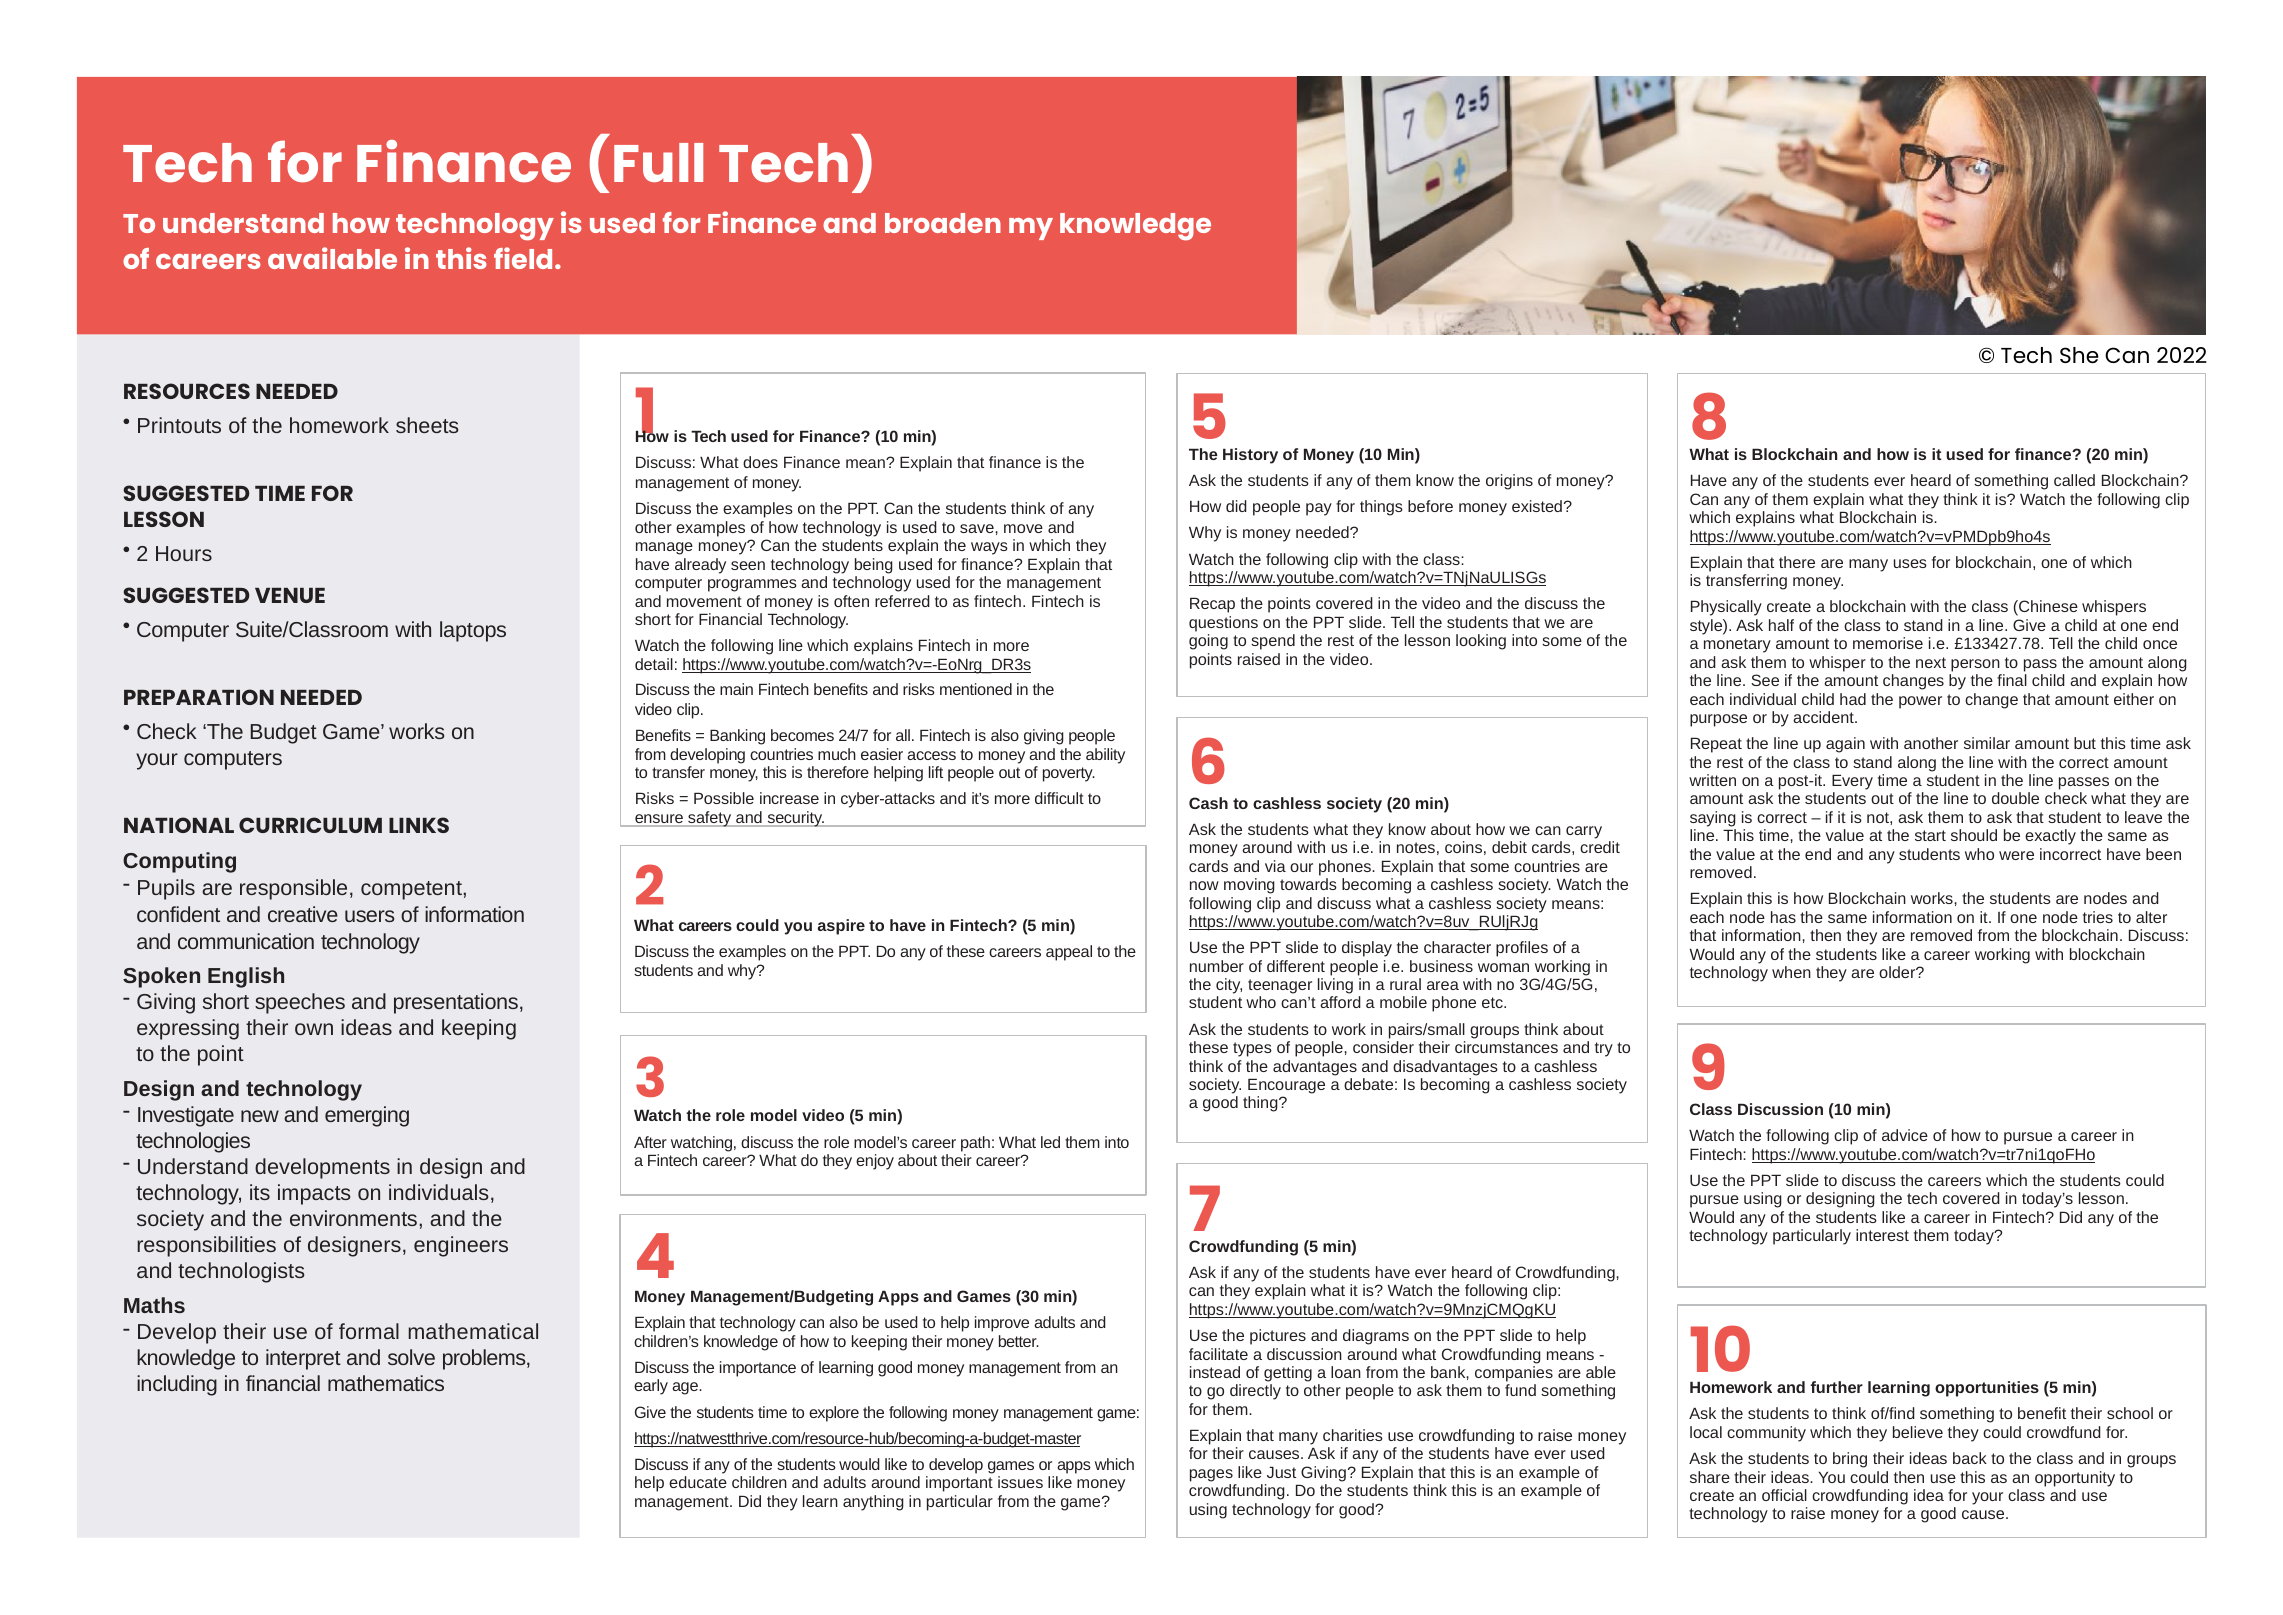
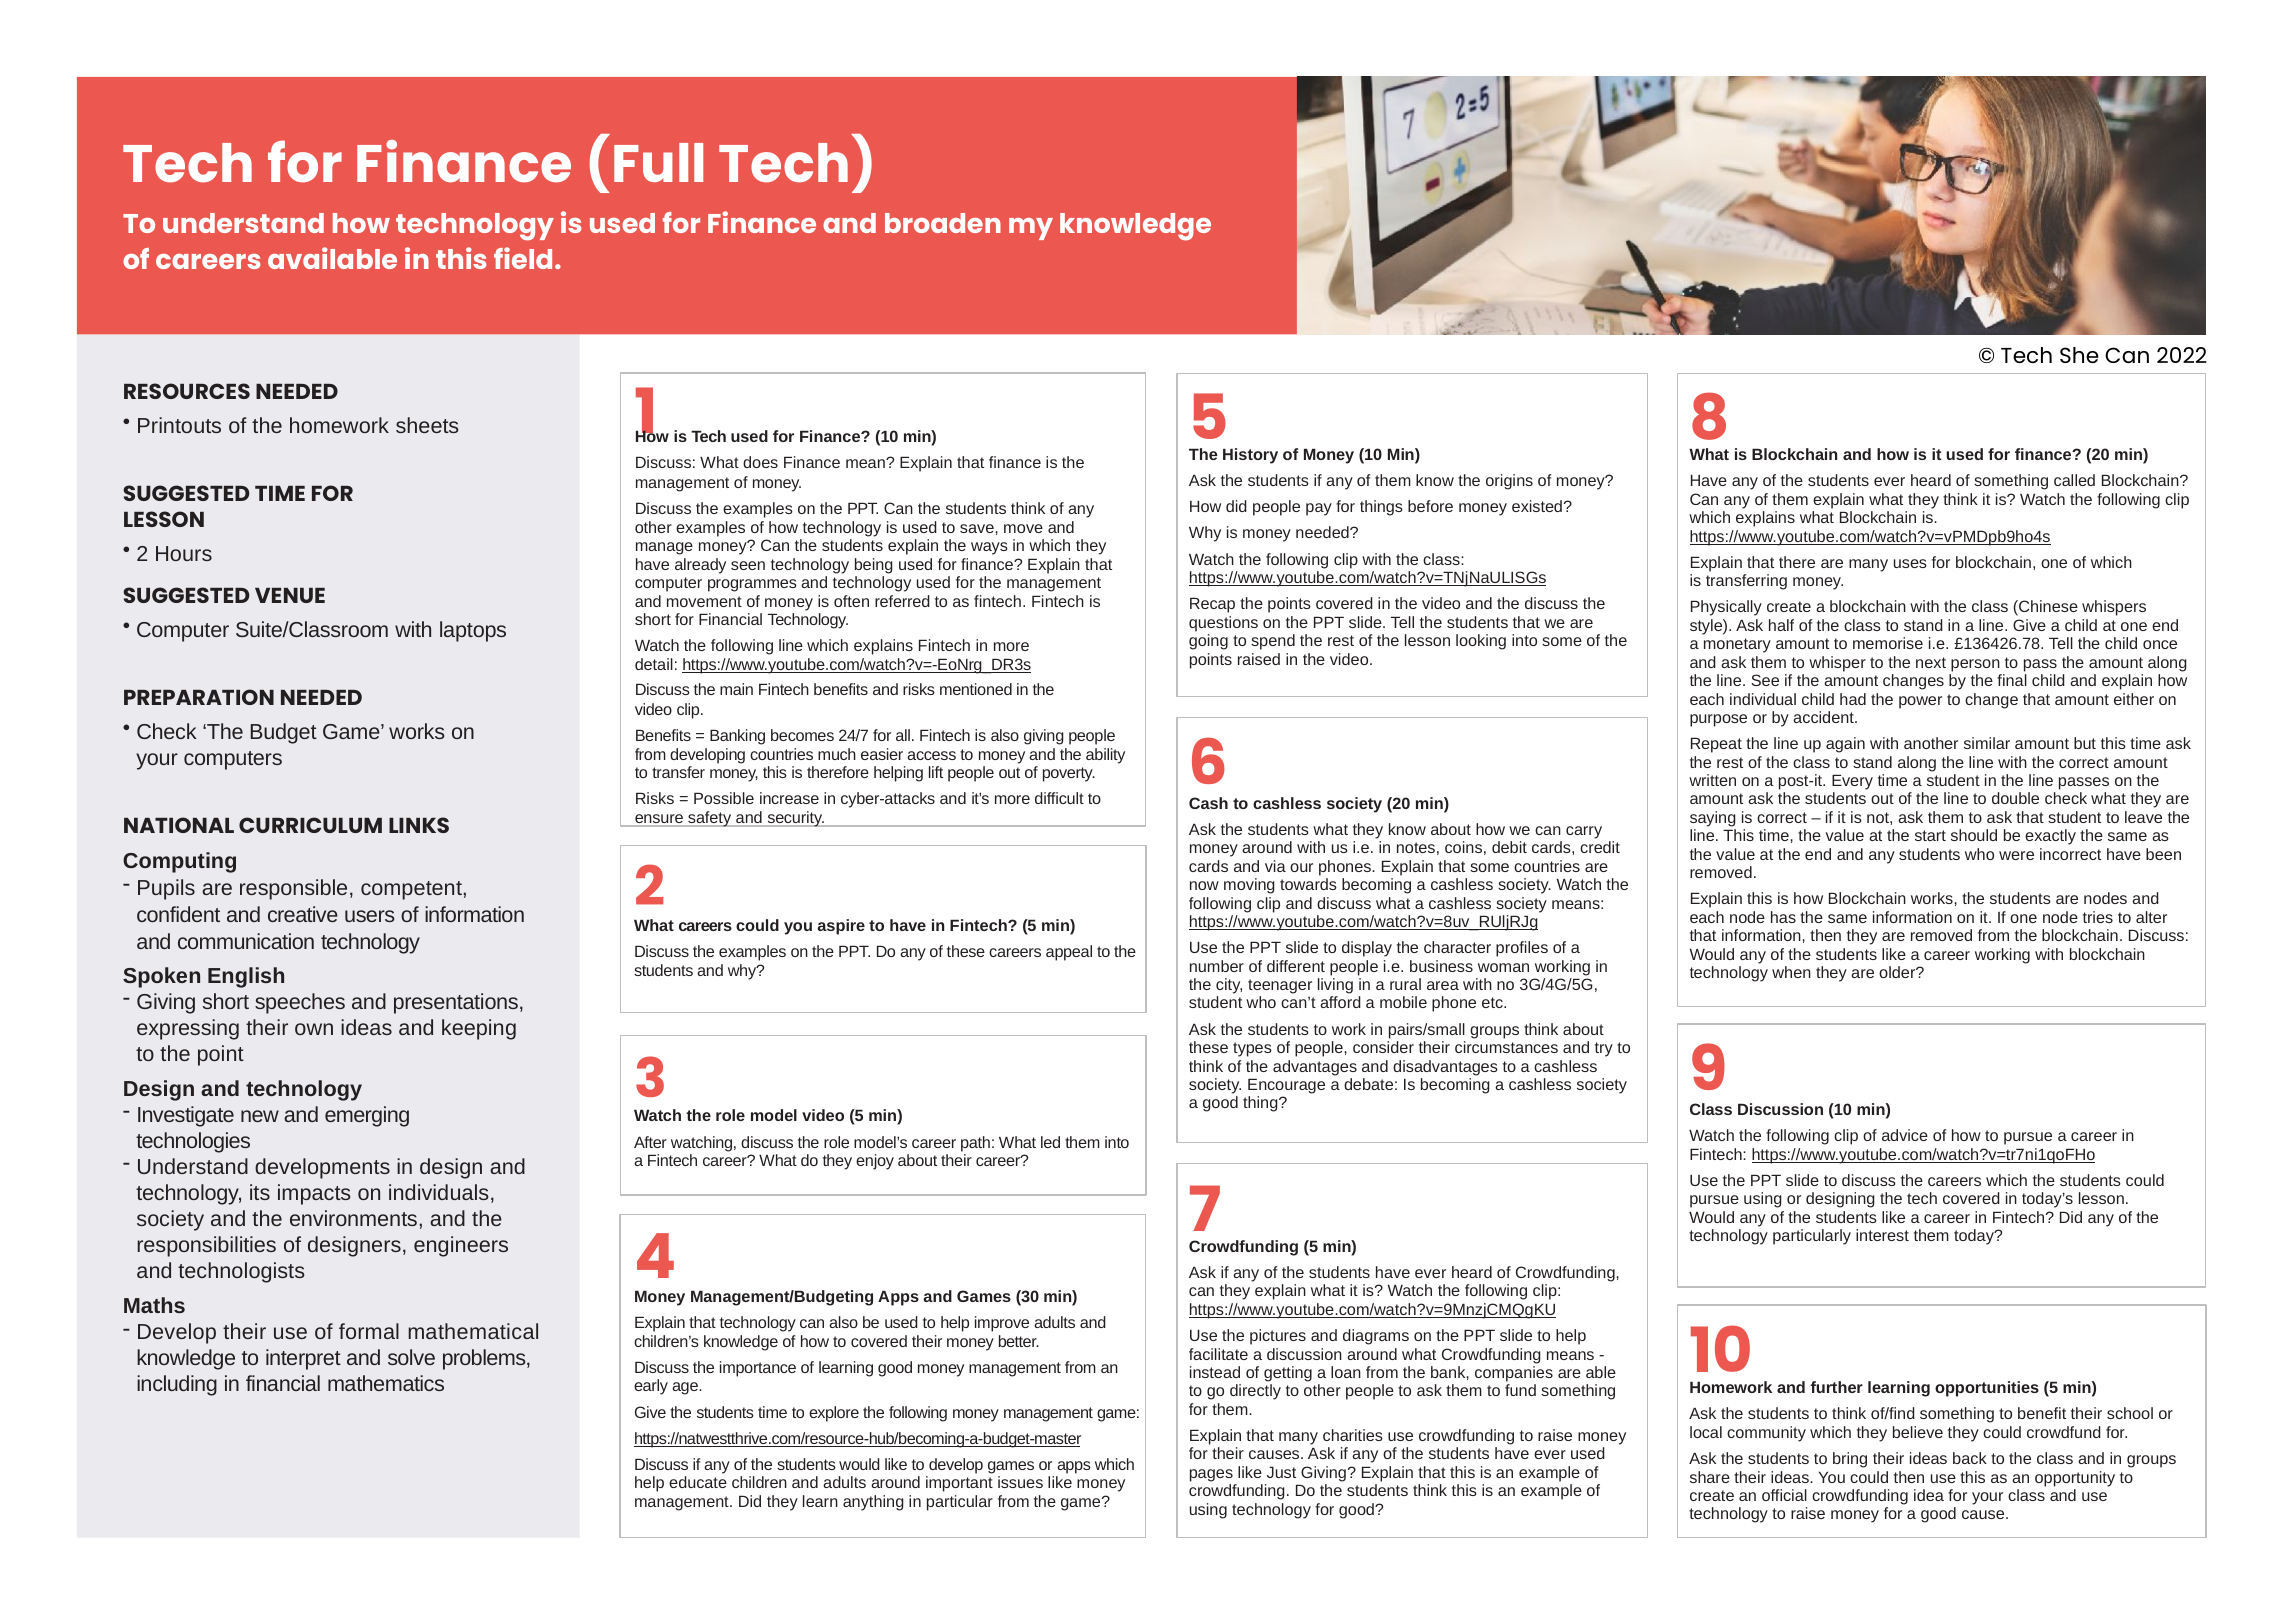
£133427.78: £133427.78 -> £136426.78
to keeping: keeping -> covered
